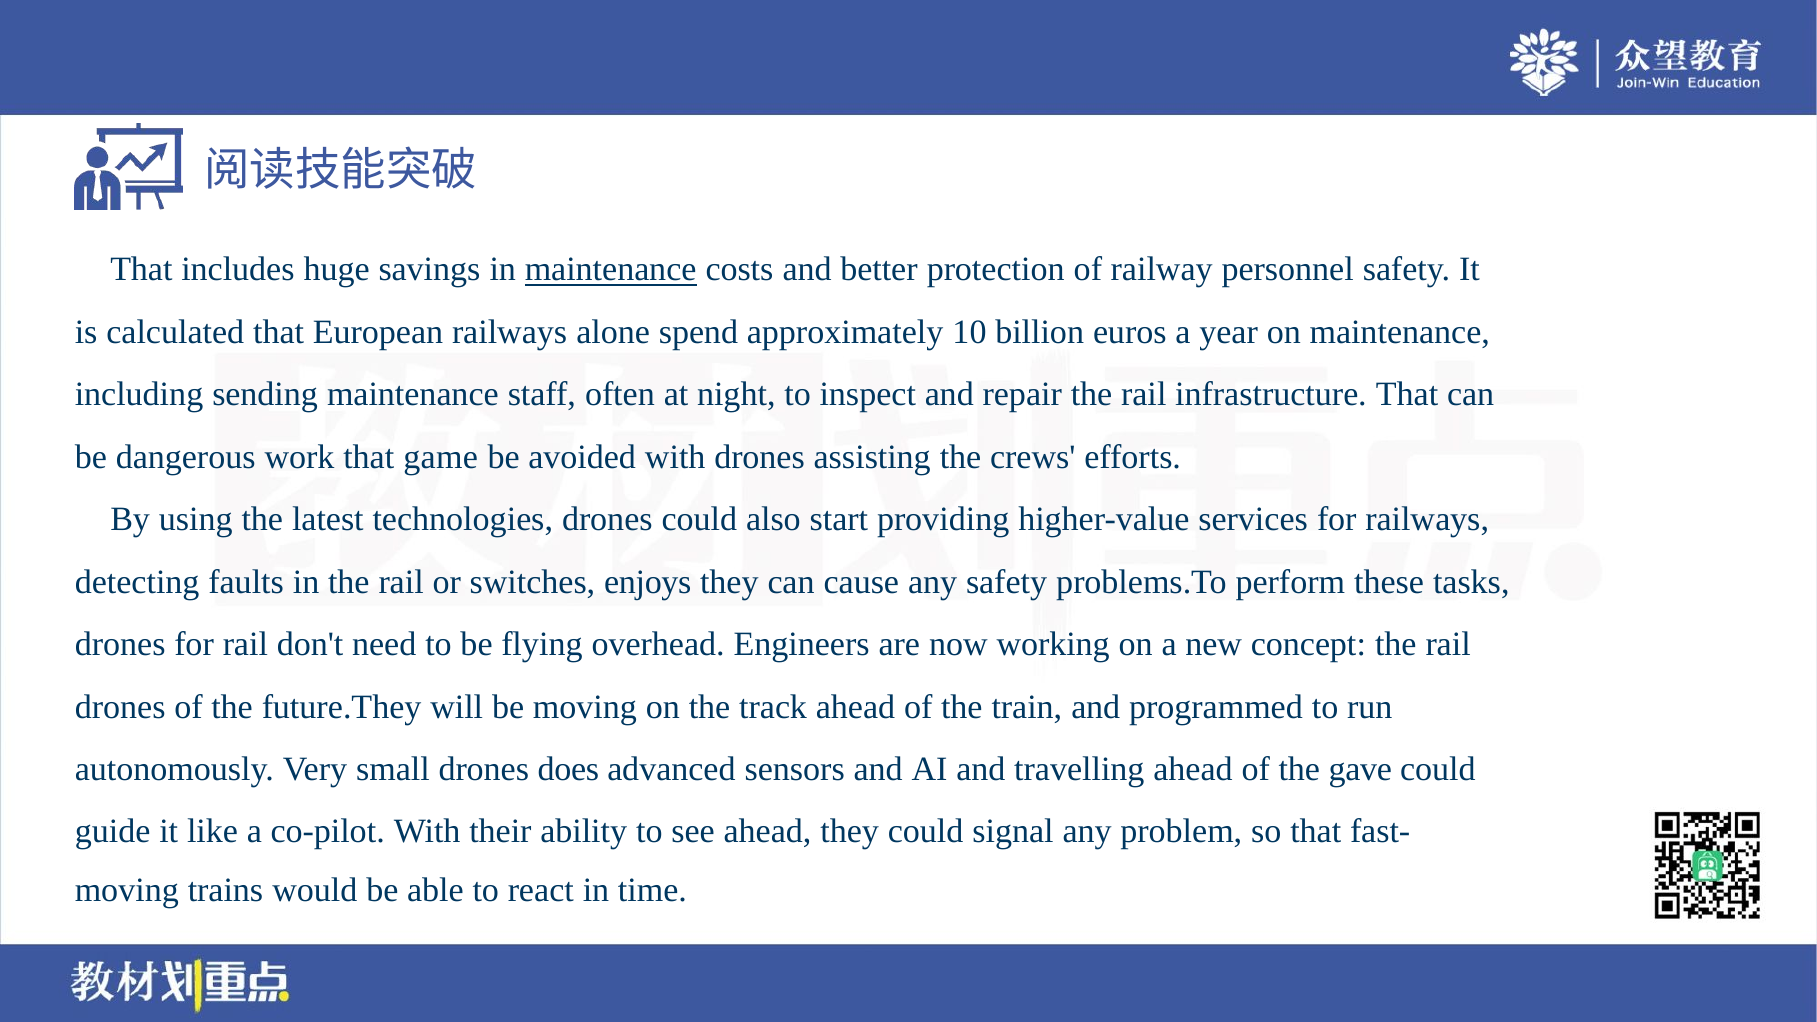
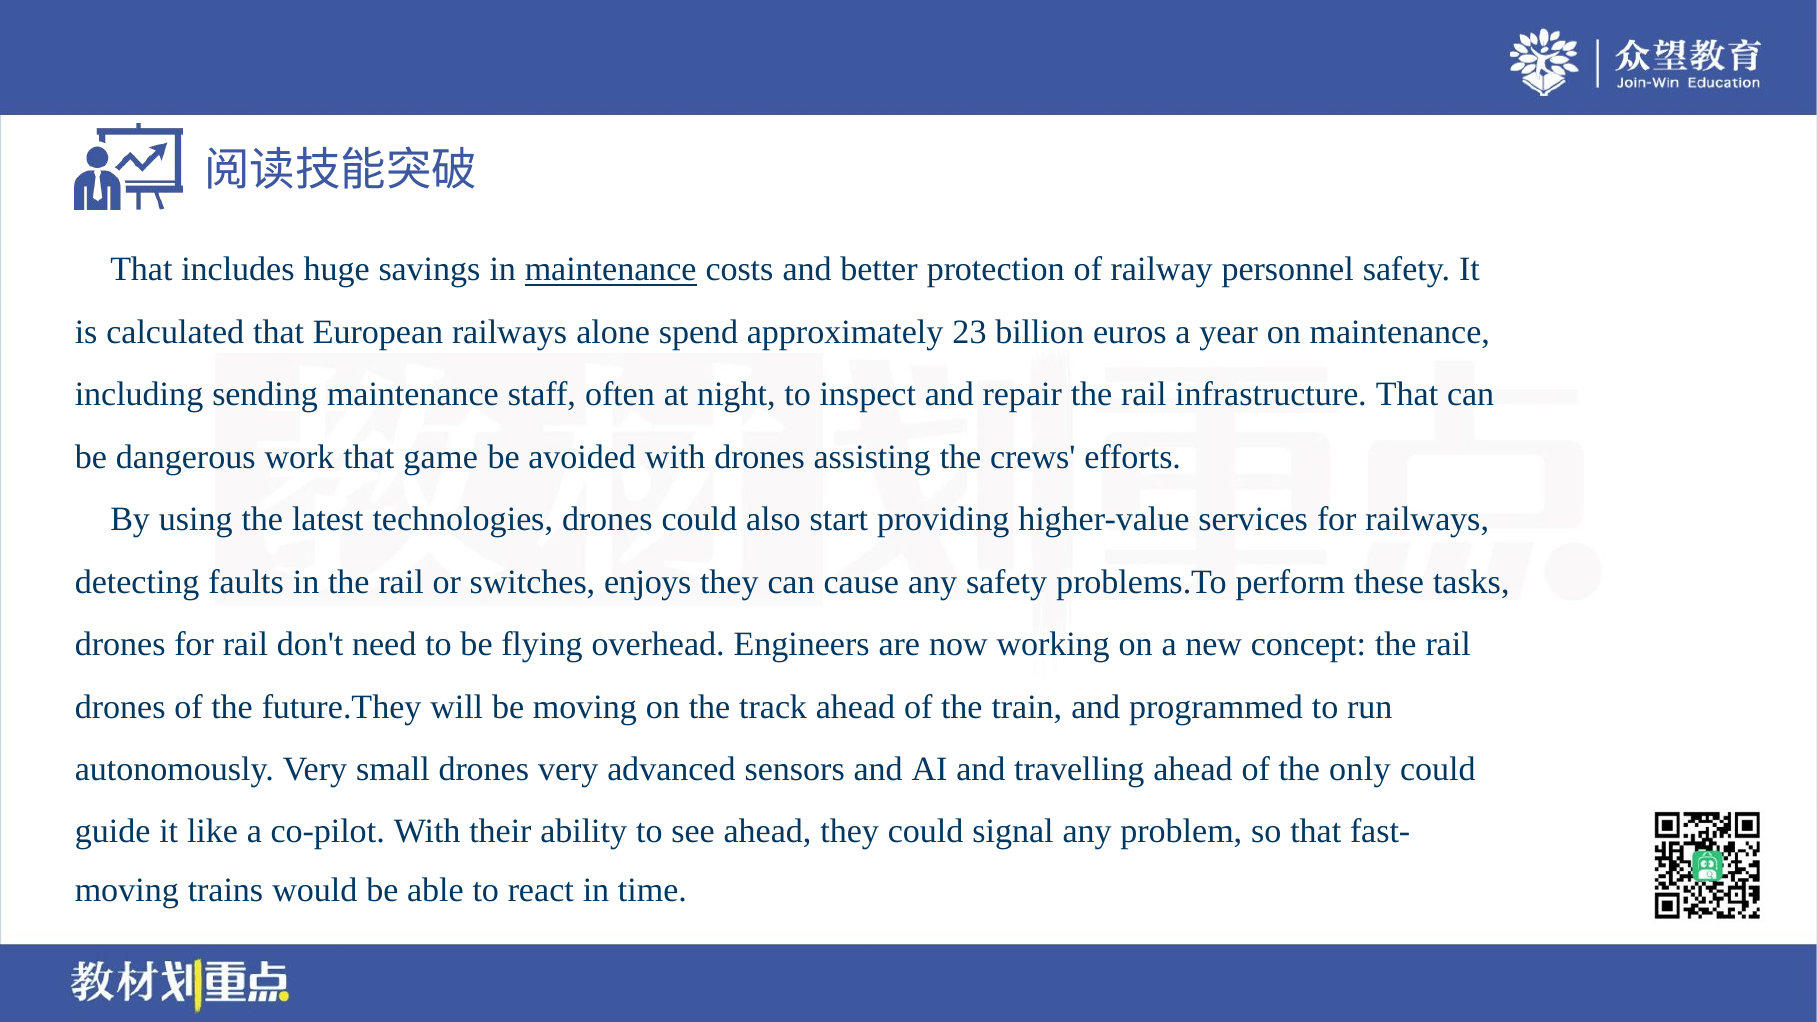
10: 10 -> 23
drones does: does -> very
gave: gave -> only
